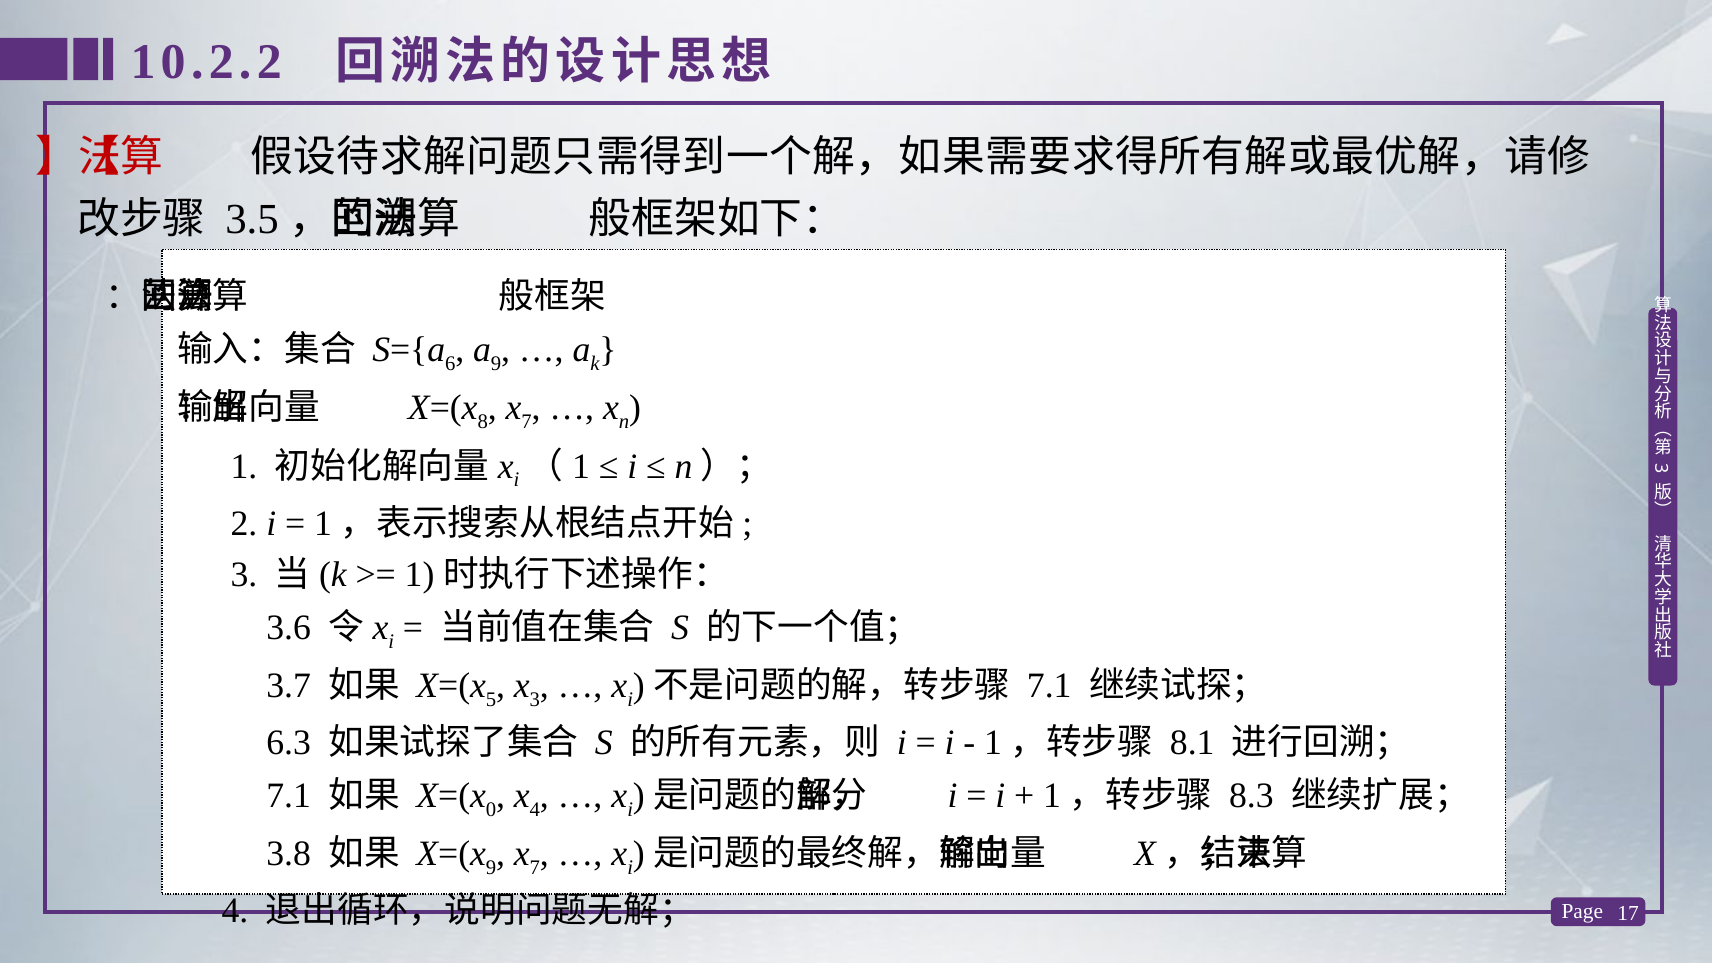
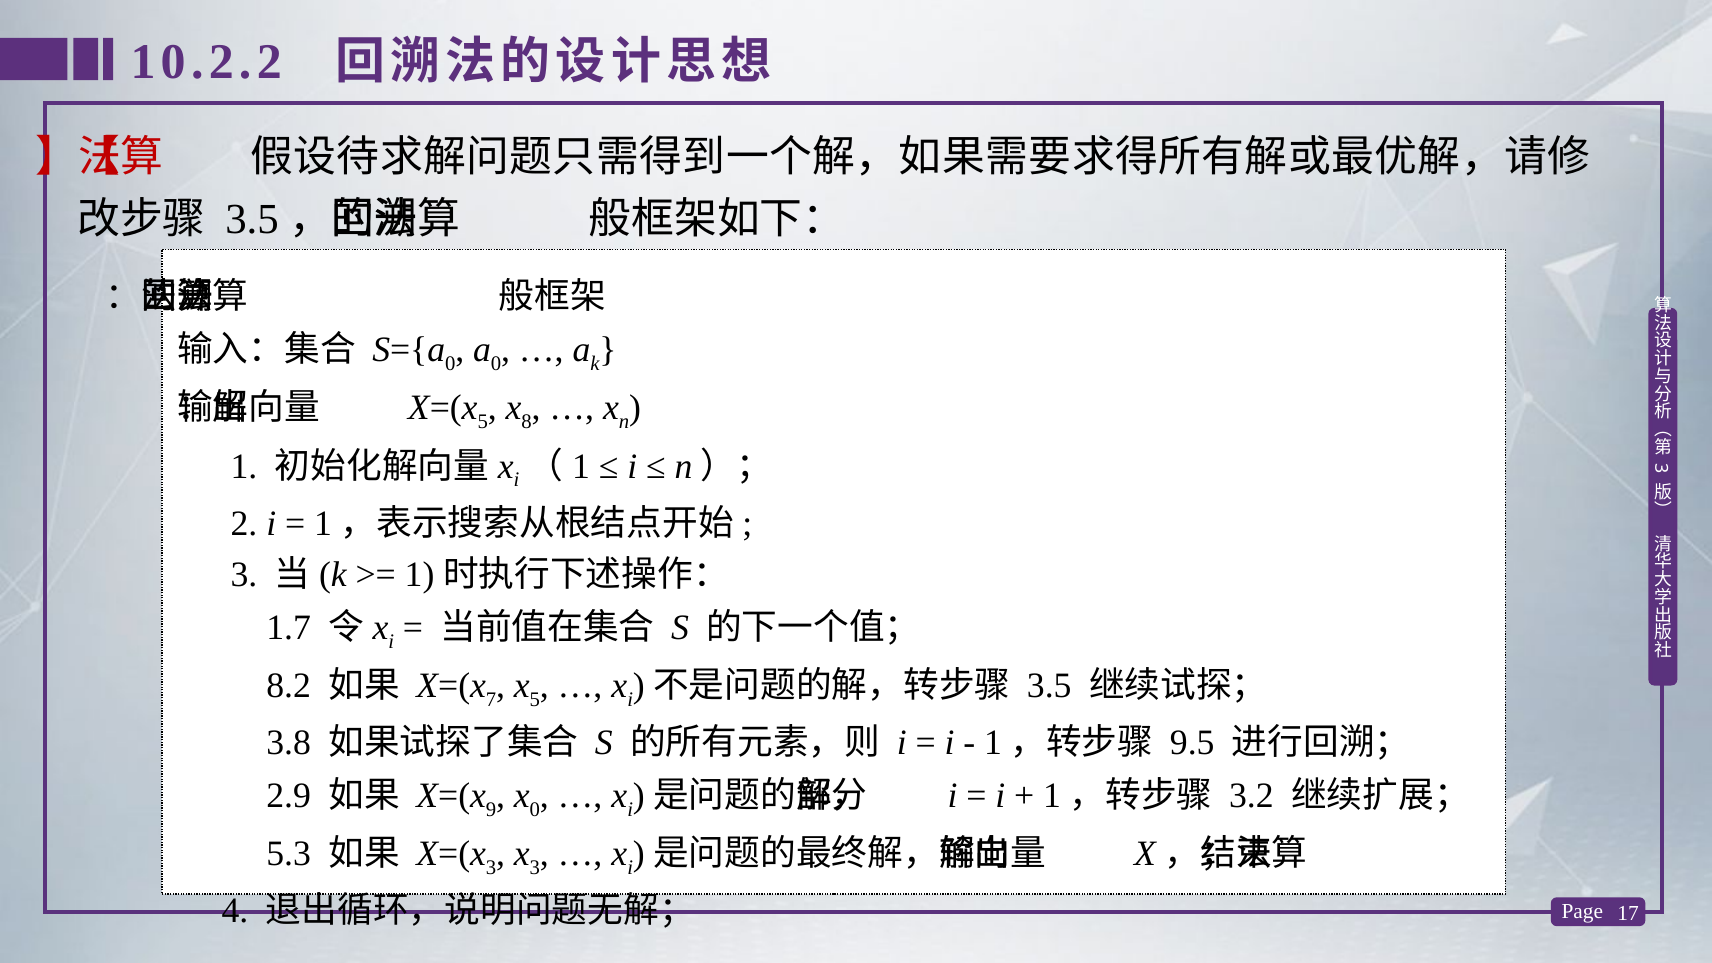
6 at (450, 363): 6 -> 0
9 at (496, 363): 9 -> 0
8 at (483, 422): 8 -> 5
7 at (527, 422): 7 -> 8
3.6: 3.6 -> 1.7
3.7: 3.7 -> 8.2
5: 5 -> 7
3 at (535, 700): 3 -> 5
7.1 at (1049, 686): 7.1 -> 3.5
6.3: 6.3 -> 3.8
8.1: 8.1 -> 9.5
7.1 at (289, 795): 7.1 -> 2.9
0: 0 -> 9
4 at (535, 809): 4 -> 0
8.3: 8.3 -> 3.2
3.8: 3.8 -> 5.3
9 at (491, 868): 9 -> 3
7 at (535, 868): 7 -> 3
